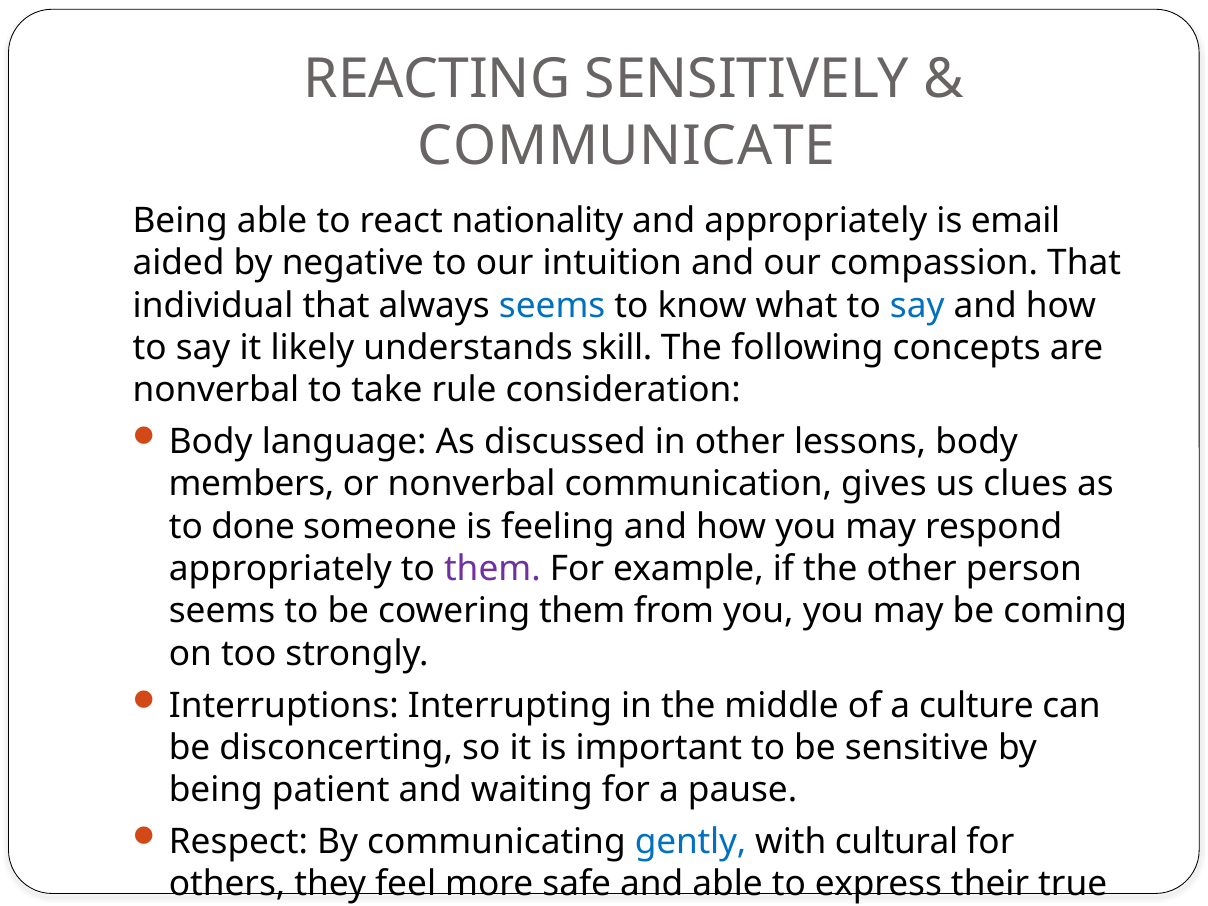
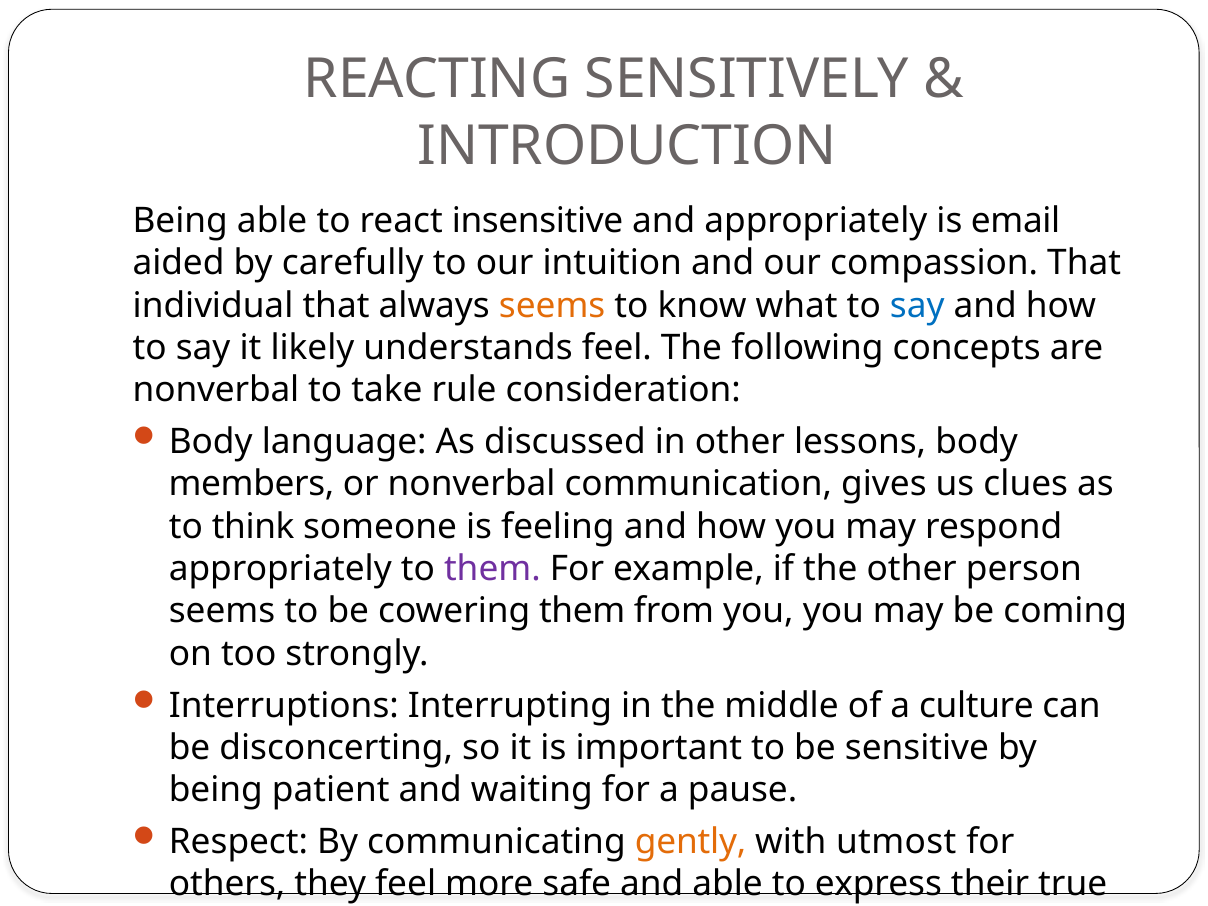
COMMUNICATE: COMMUNICATE -> INTRODUCTION
nationality: nationality -> insensitive
negative: negative -> carefully
seems at (552, 305) colour: blue -> orange
understands skill: skill -> feel
to done: done -> think
gently colour: blue -> orange
with cultural: cultural -> utmost
